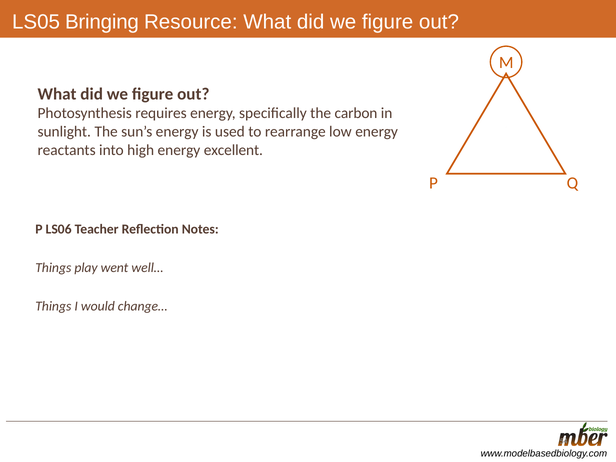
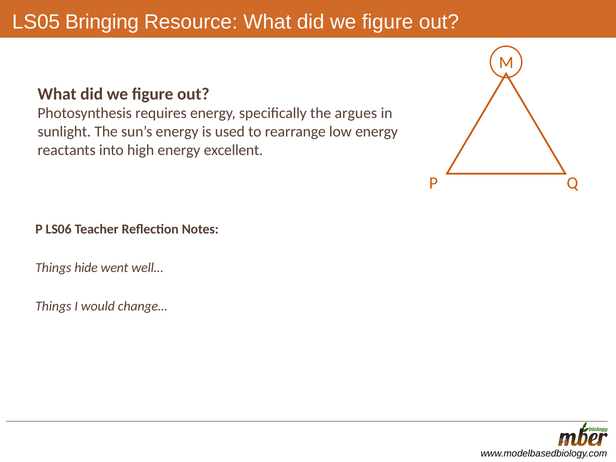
carbon: carbon -> argues
play: play -> hide
